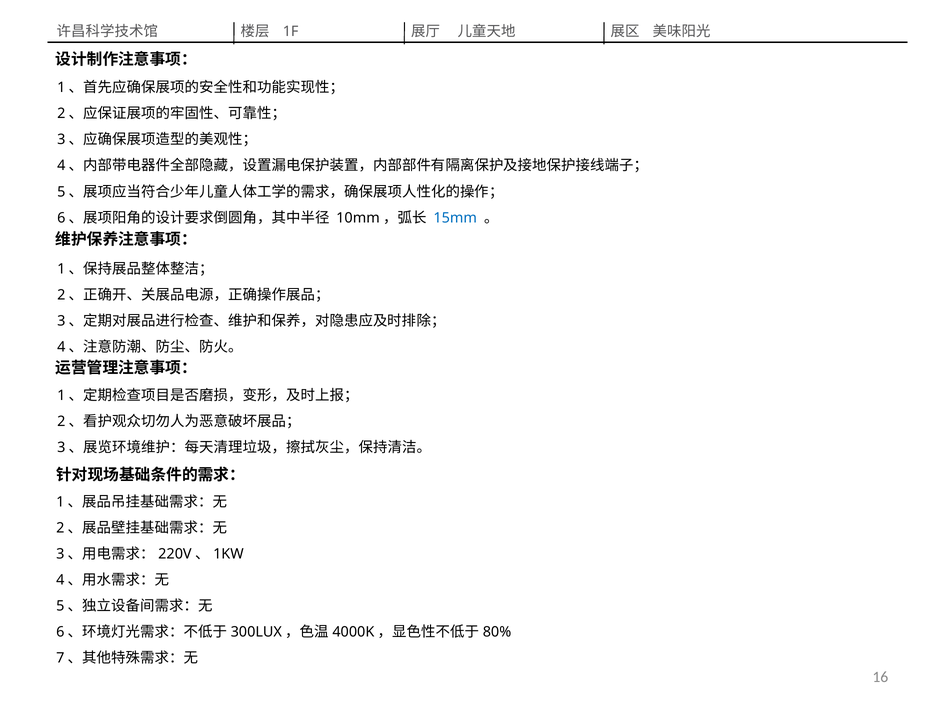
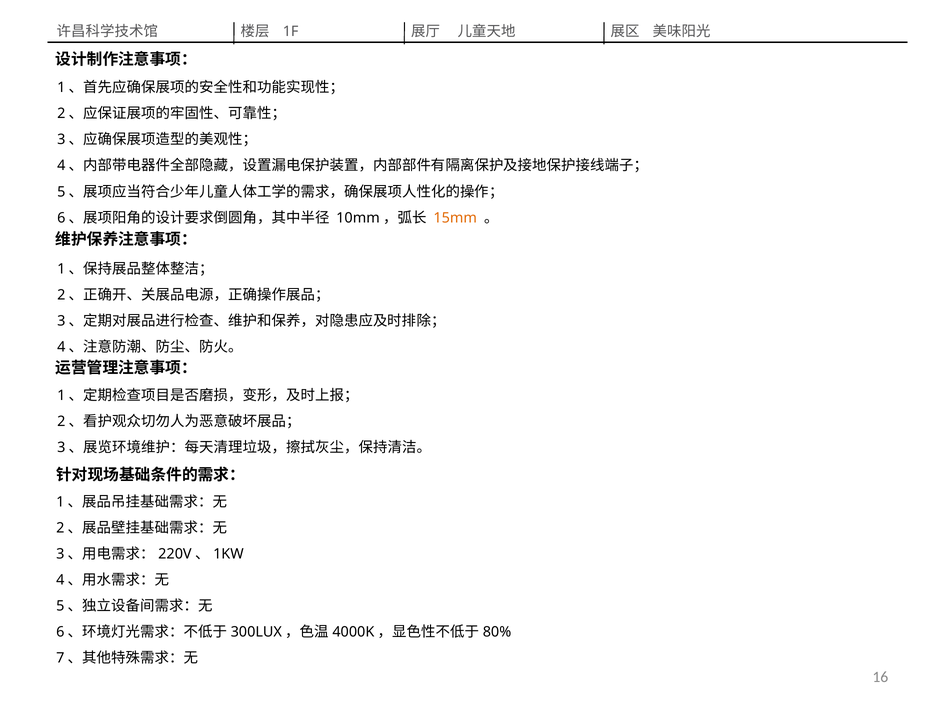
15mm colour: blue -> orange
